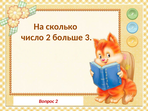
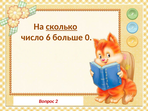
сколько underline: none -> present
число 2: 2 -> 6
3: 3 -> 0
